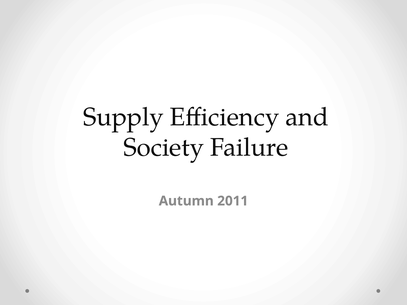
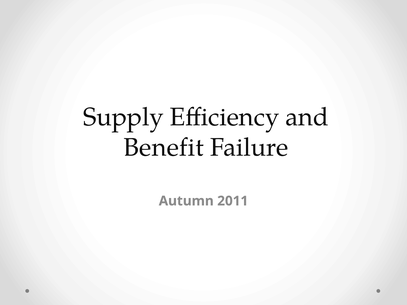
Society: Society -> Benefit
